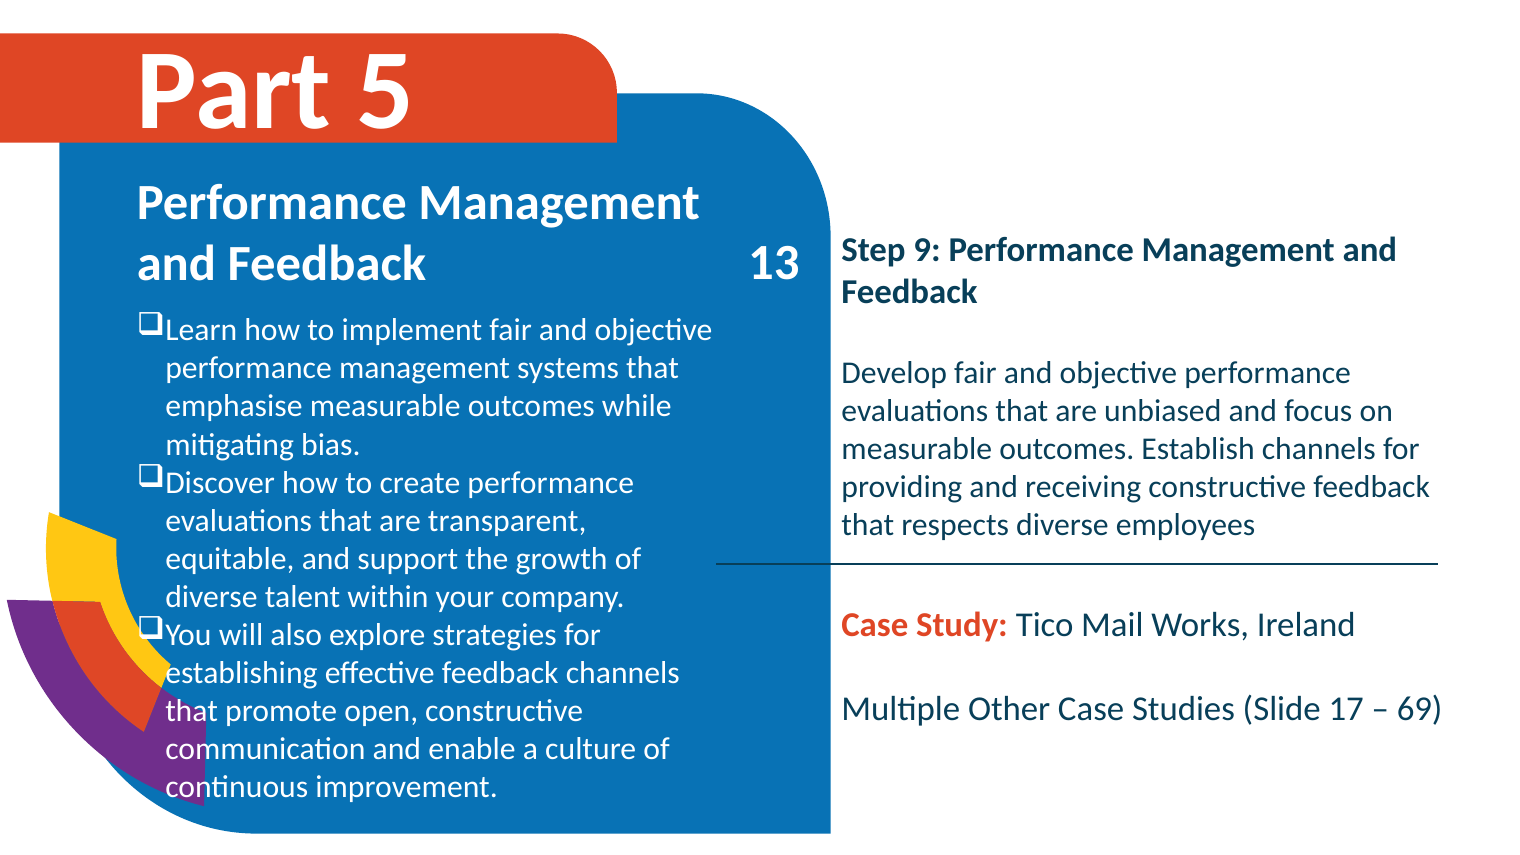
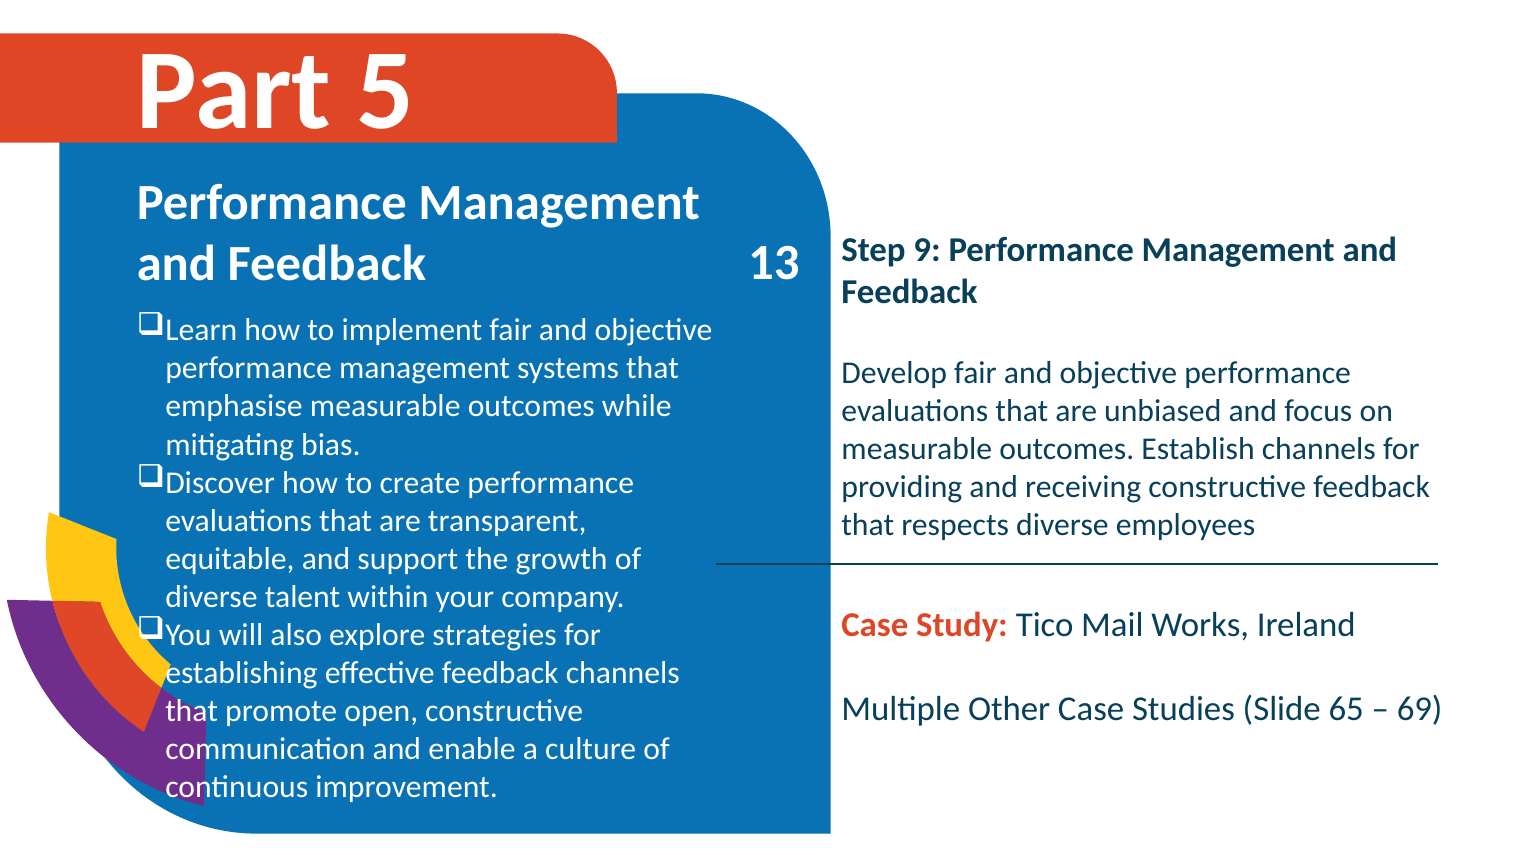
17: 17 -> 65
